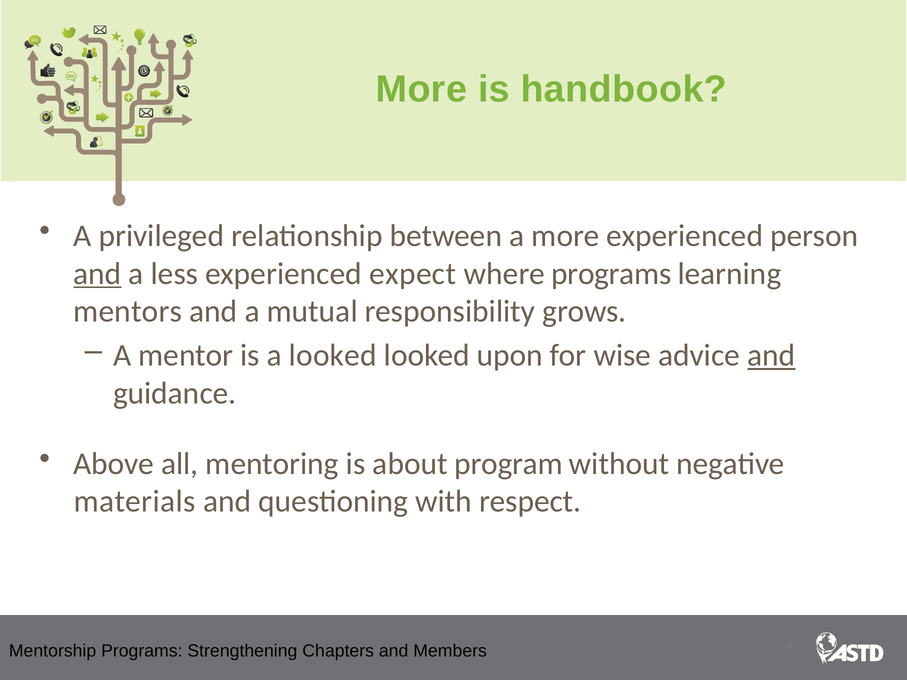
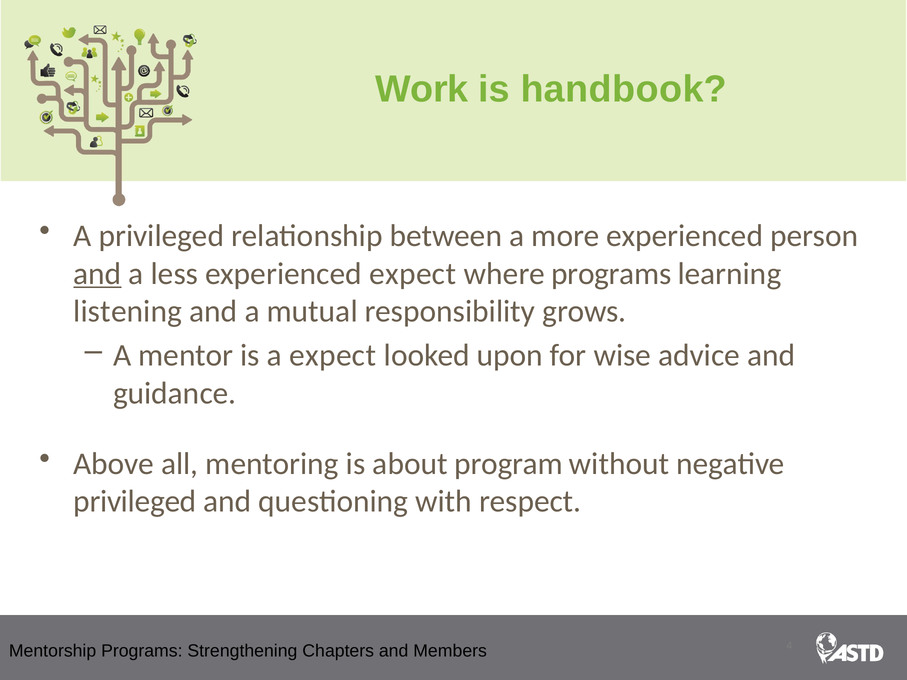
More at (421, 90): More -> Work
mentors: mentors -> listening
a looked: looked -> expect
and at (771, 356) underline: present -> none
materials at (135, 502): materials -> privileged
